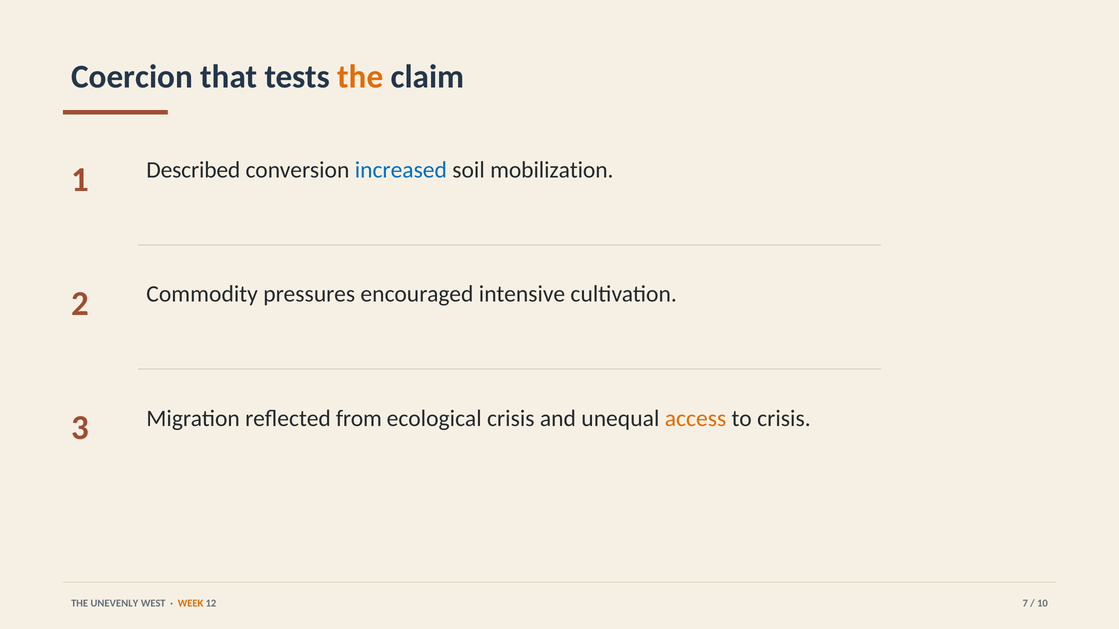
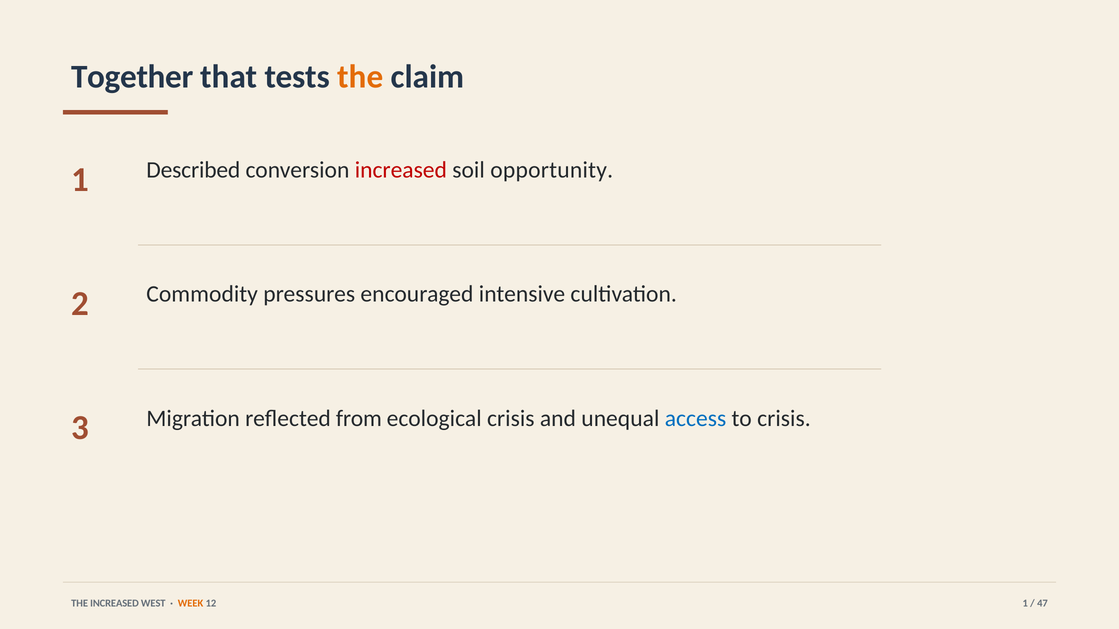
Coercion: Coercion -> Together
increased at (401, 170) colour: blue -> red
mobilization: mobilization -> opportunity
access colour: orange -> blue
THE UNEVENLY: UNEVENLY -> INCREASED
12 7: 7 -> 1
10: 10 -> 47
